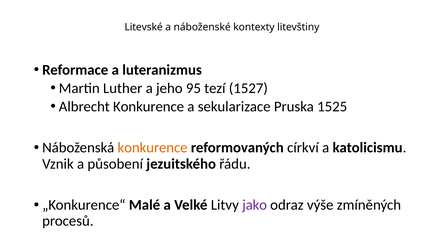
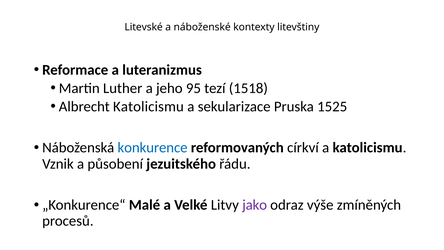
1527: 1527 -> 1518
Albrecht Konkurence: Konkurence -> Katolicismu
konkurence at (153, 148) colour: orange -> blue
